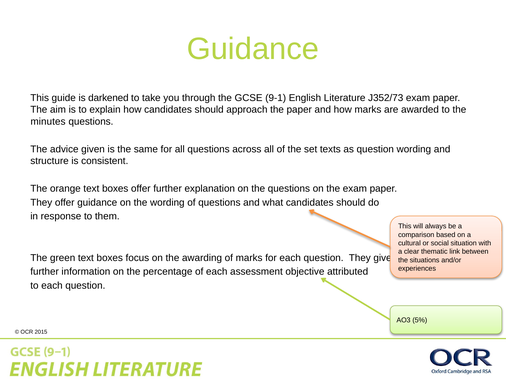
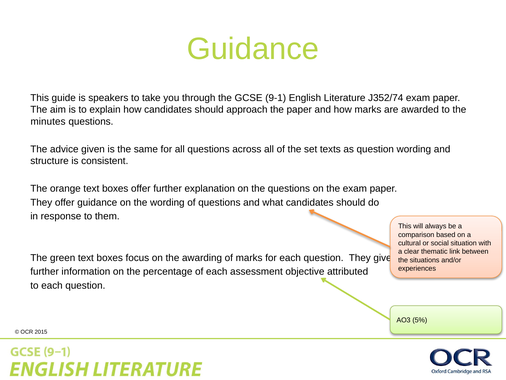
darkened: darkened -> speakers
J352/73: J352/73 -> J352/74
